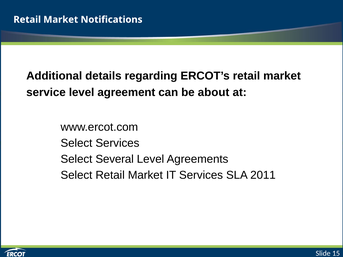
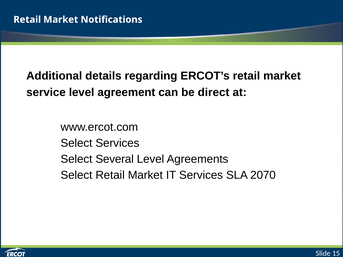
about: about -> direct
2011: 2011 -> 2070
